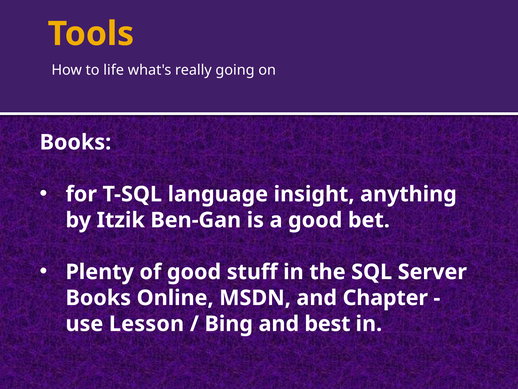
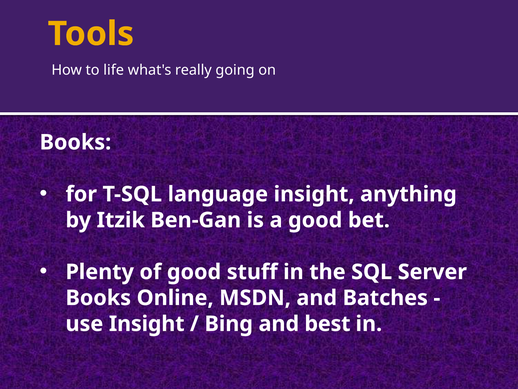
Chapter: Chapter -> Batches
use Lesson: Lesson -> Insight
